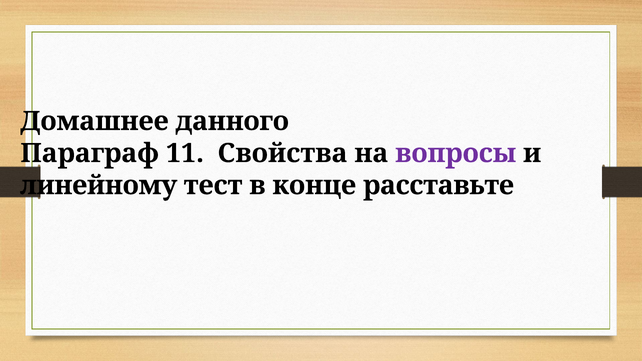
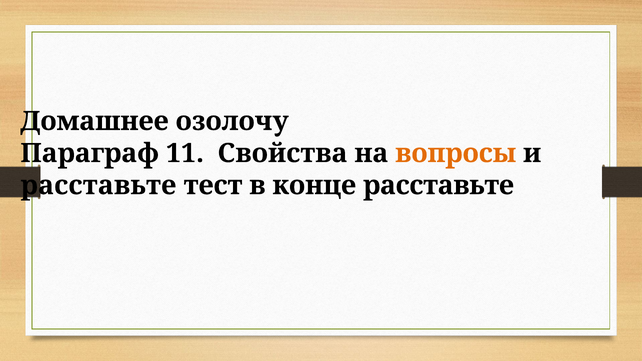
данного: данного -> озолочу
вопросы colour: purple -> orange
линейному at (99, 185): линейному -> расставьте
